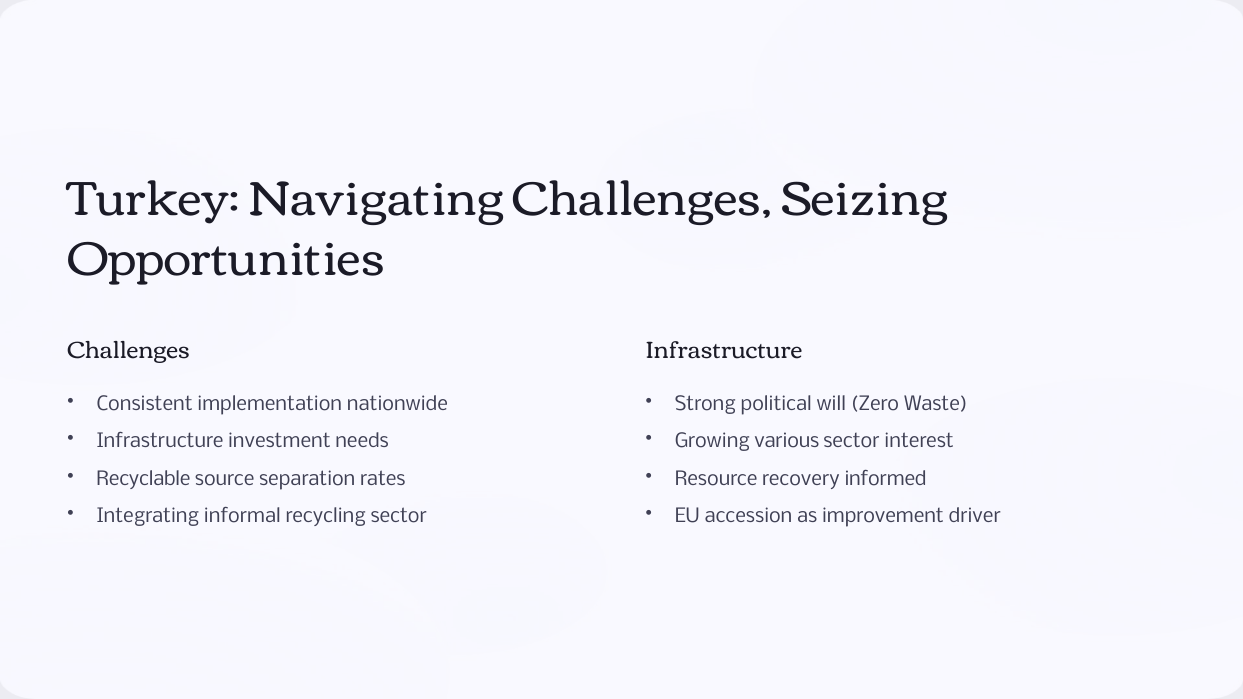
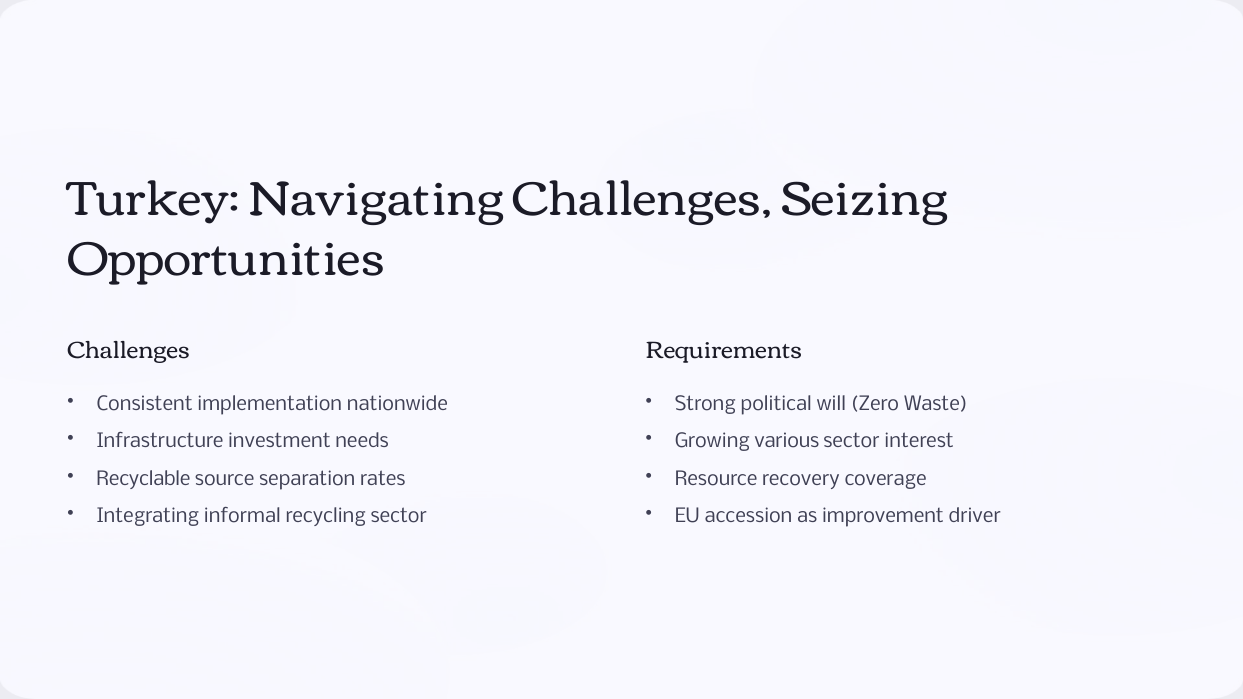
Infrastructure at (724, 351): Infrastructure -> Requirements
informed: informed -> coverage
